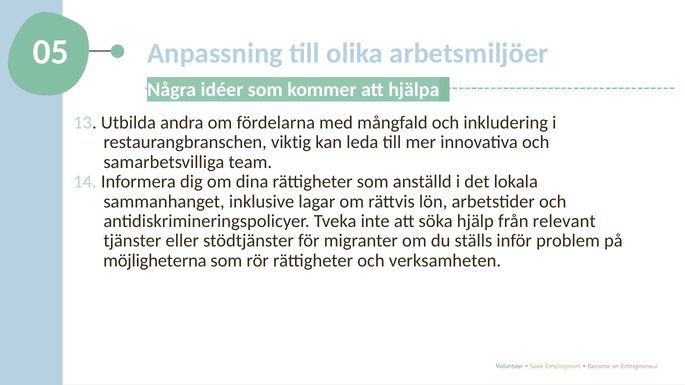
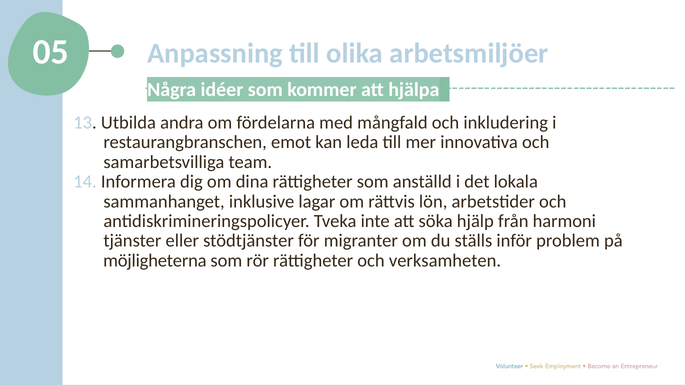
viktig: viktig -> emot
relevant: relevant -> harmoni
